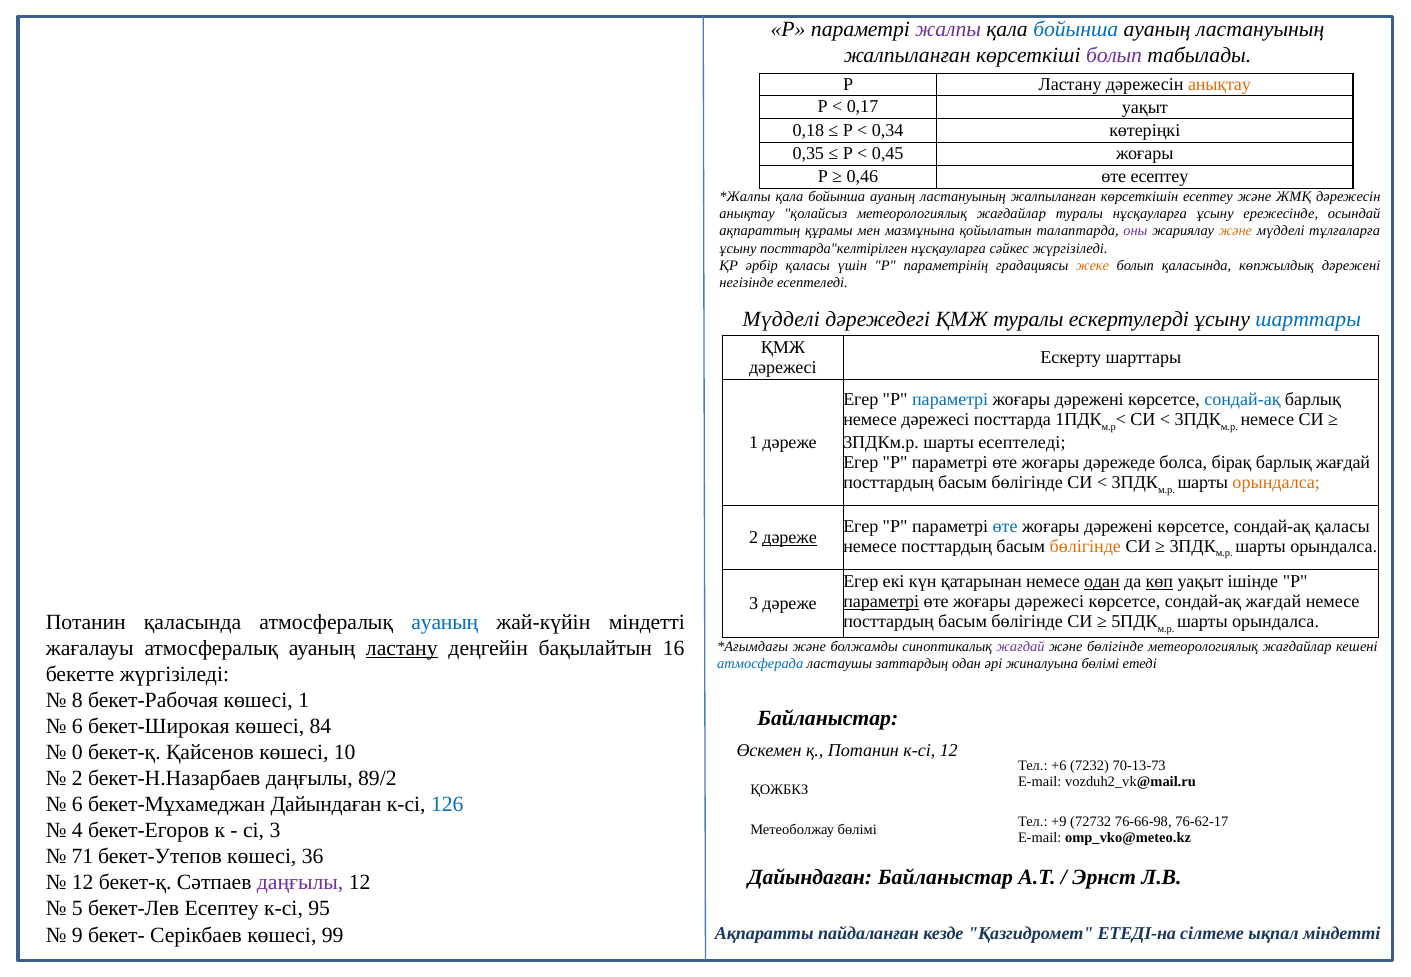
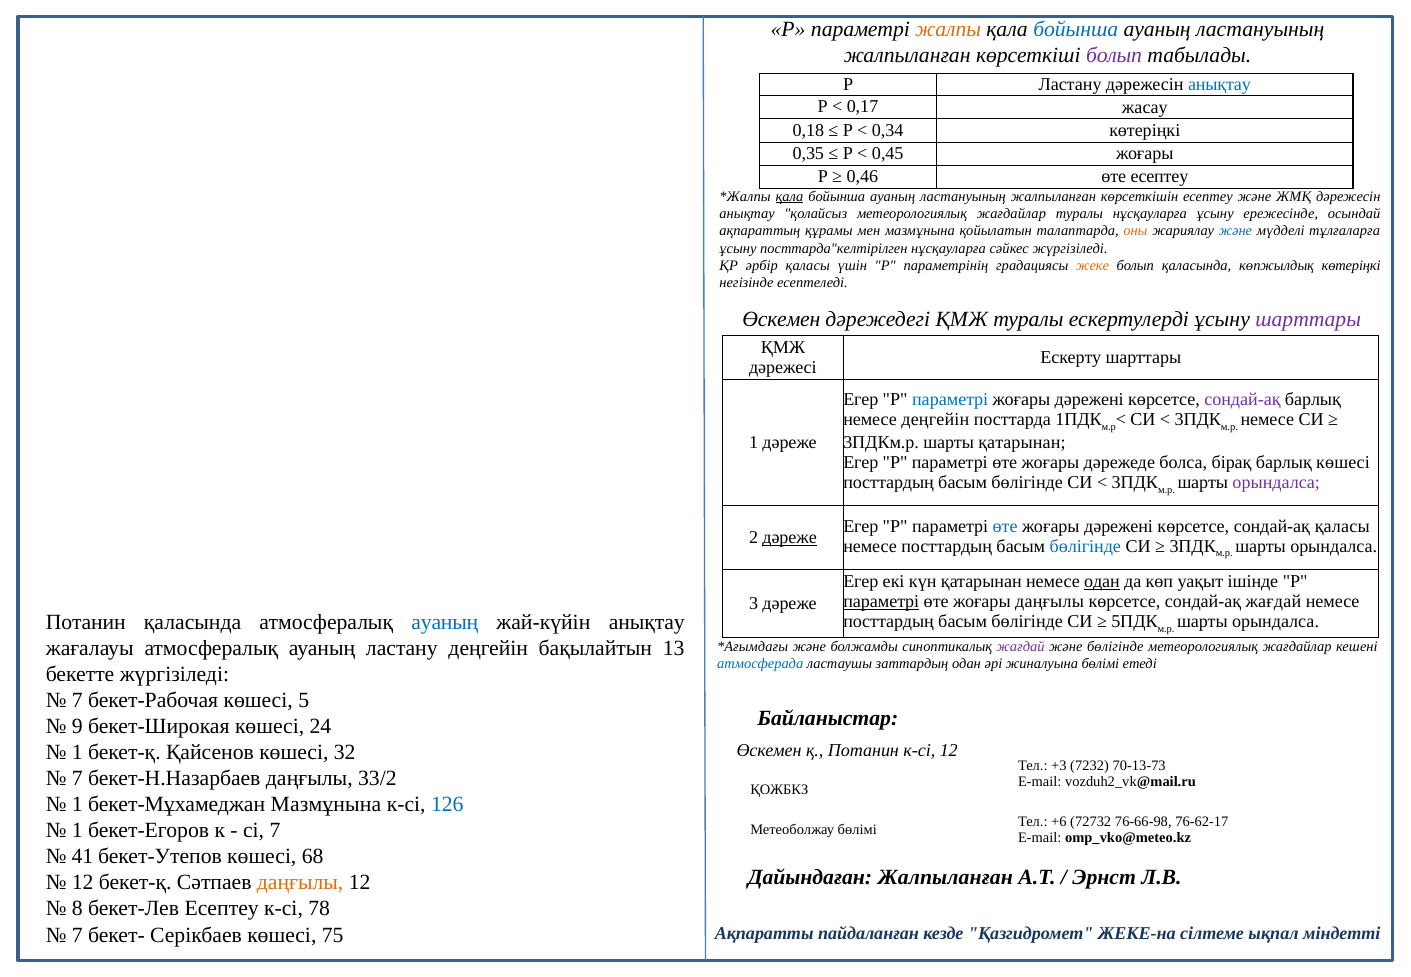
жалпы colour: purple -> orange
анықтау at (1219, 85) colour: orange -> blue
0,17 уақыт: уақыт -> жасау
қала at (789, 196) underline: none -> present
оны colour: purple -> orange
және at (1235, 231) colour: orange -> blue
көпжылдық дәрежені: дәрежені -> көтеріңкі
Мүдделі at (781, 319): Мүдделі -> Өскемен
шарттары at (1308, 319) colour: blue -> purple
сондай-ақ at (1242, 400) colour: blue -> purple
немесе дәрежесі: дәрежесі -> деңгейін
шарты есептеледі: есептеледі -> қатарынан
барлық жағдай: жағдай -> көшесі
орындалса at (1276, 483) colour: orange -> purple
бөлігінде at (1085, 546) colour: orange -> blue
көп underline: present -> none
жоғары дәрежесі: дәрежесі -> даңғылы
жай-күйін міндетті: міндетті -> анықтау
ластану at (402, 648) underline: present -> none
16: 16 -> 13
8 at (77, 700): 8 -> 7
көшесі 1: 1 -> 5
6 at (77, 726): 6 -> 9
84: 84 -> 24
0 at (77, 752): 0 -> 1
10: 10 -> 32
+6: +6 -> +3
2 at (77, 778): 2 -> 7
89/2: 89/2 -> 33/2
6 at (77, 804): 6 -> 1
бекет-Мұхамеджан Дайындаған: Дайындаған -> Мазмұнына
+9: +9 -> +6
4 at (77, 831): 4 -> 1
сі 3: 3 -> 7
71: 71 -> 41
36: 36 -> 68
Дайындаған Байланыстар: Байланыстар -> Жалпыланған
даңғылы at (300, 883) colour: purple -> orange
5: 5 -> 8
95: 95 -> 78
9 at (77, 935): 9 -> 7
99: 99 -> 75
ЕТЕДІ-на: ЕТЕДІ-на -> ЖЕКЕ-на
